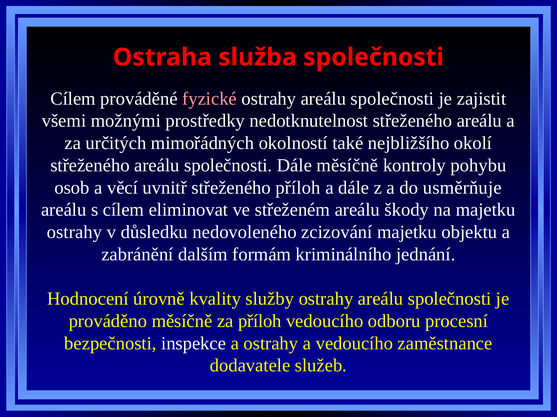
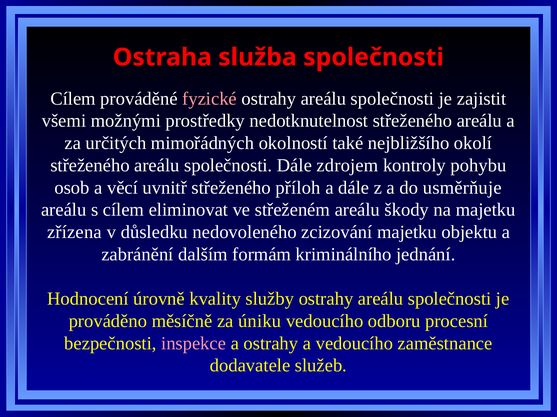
Dále měsíčně: měsíčně -> zdrojem
ostrahy at (74, 232): ostrahy -> zřízena
za příloh: příloh -> úniku
inspekce colour: white -> pink
